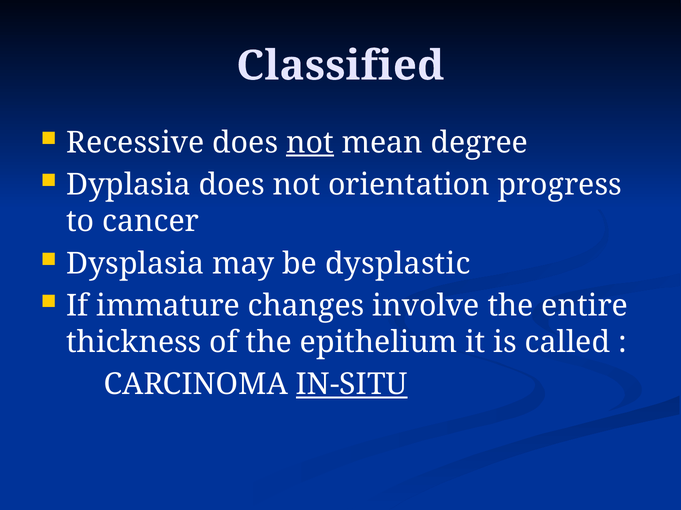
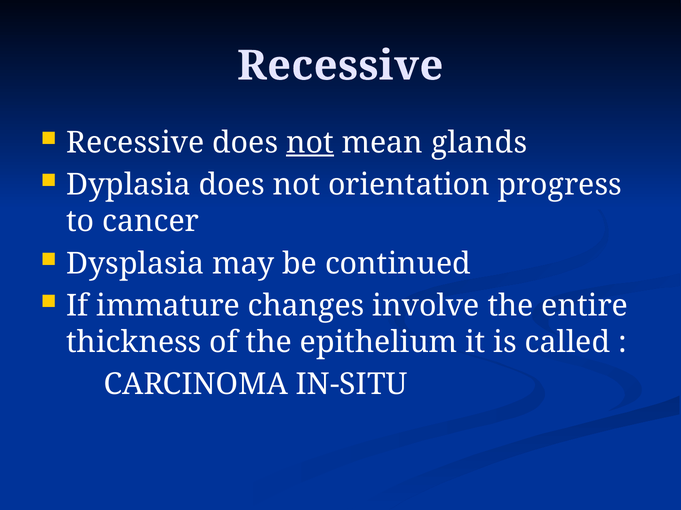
Classified at (340, 66): Classified -> Recessive
degree: degree -> glands
dysplastic: dysplastic -> continued
IN-SITU underline: present -> none
